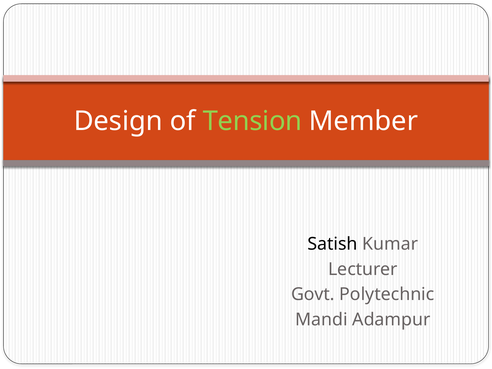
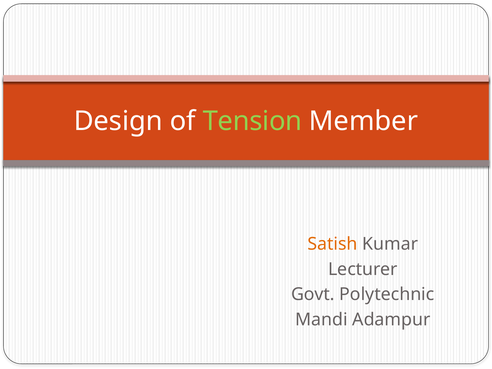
Satish colour: black -> orange
